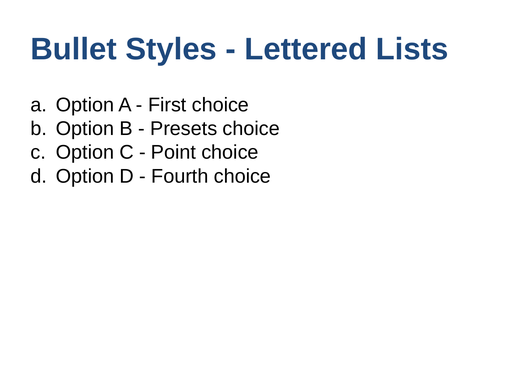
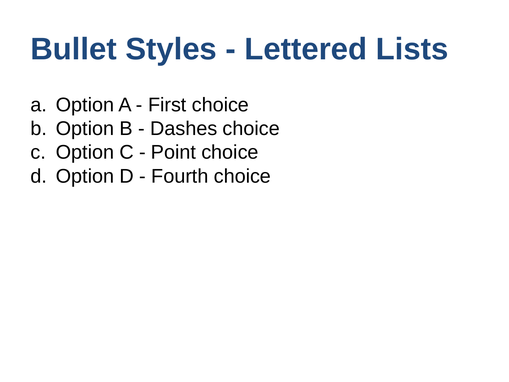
Presets: Presets -> Dashes
